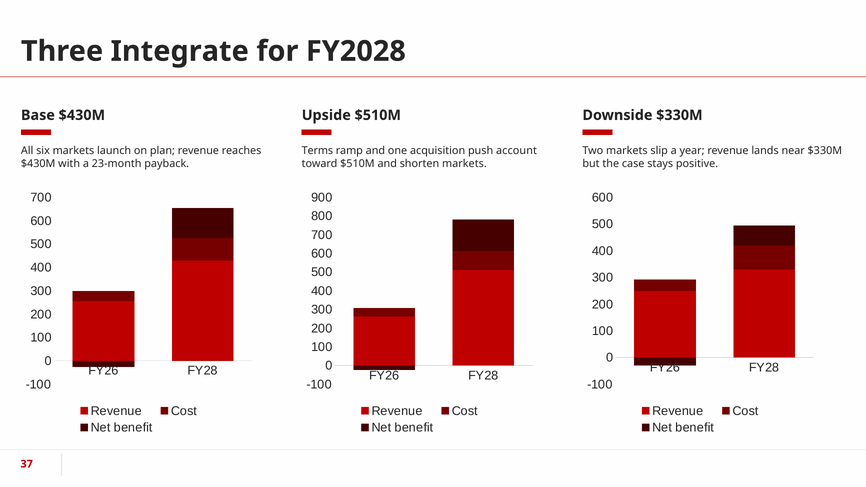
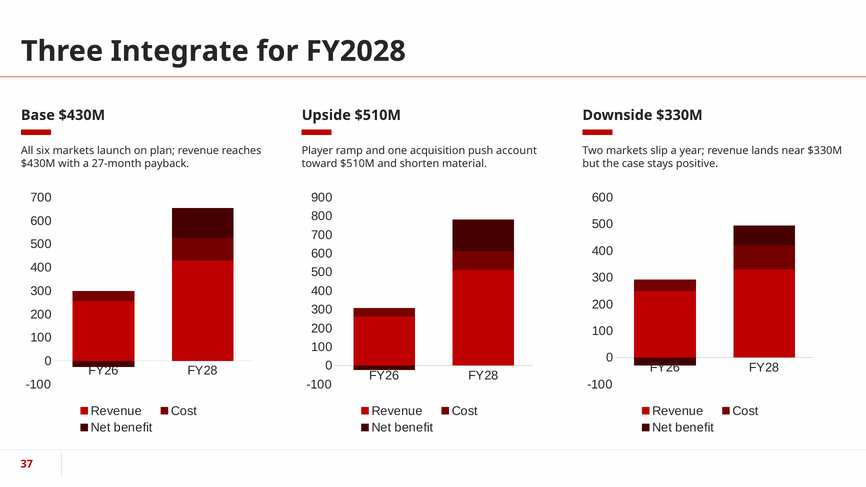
Terms: Terms -> Player
23-month: 23-month -> 27-month
shorten markets: markets -> material
